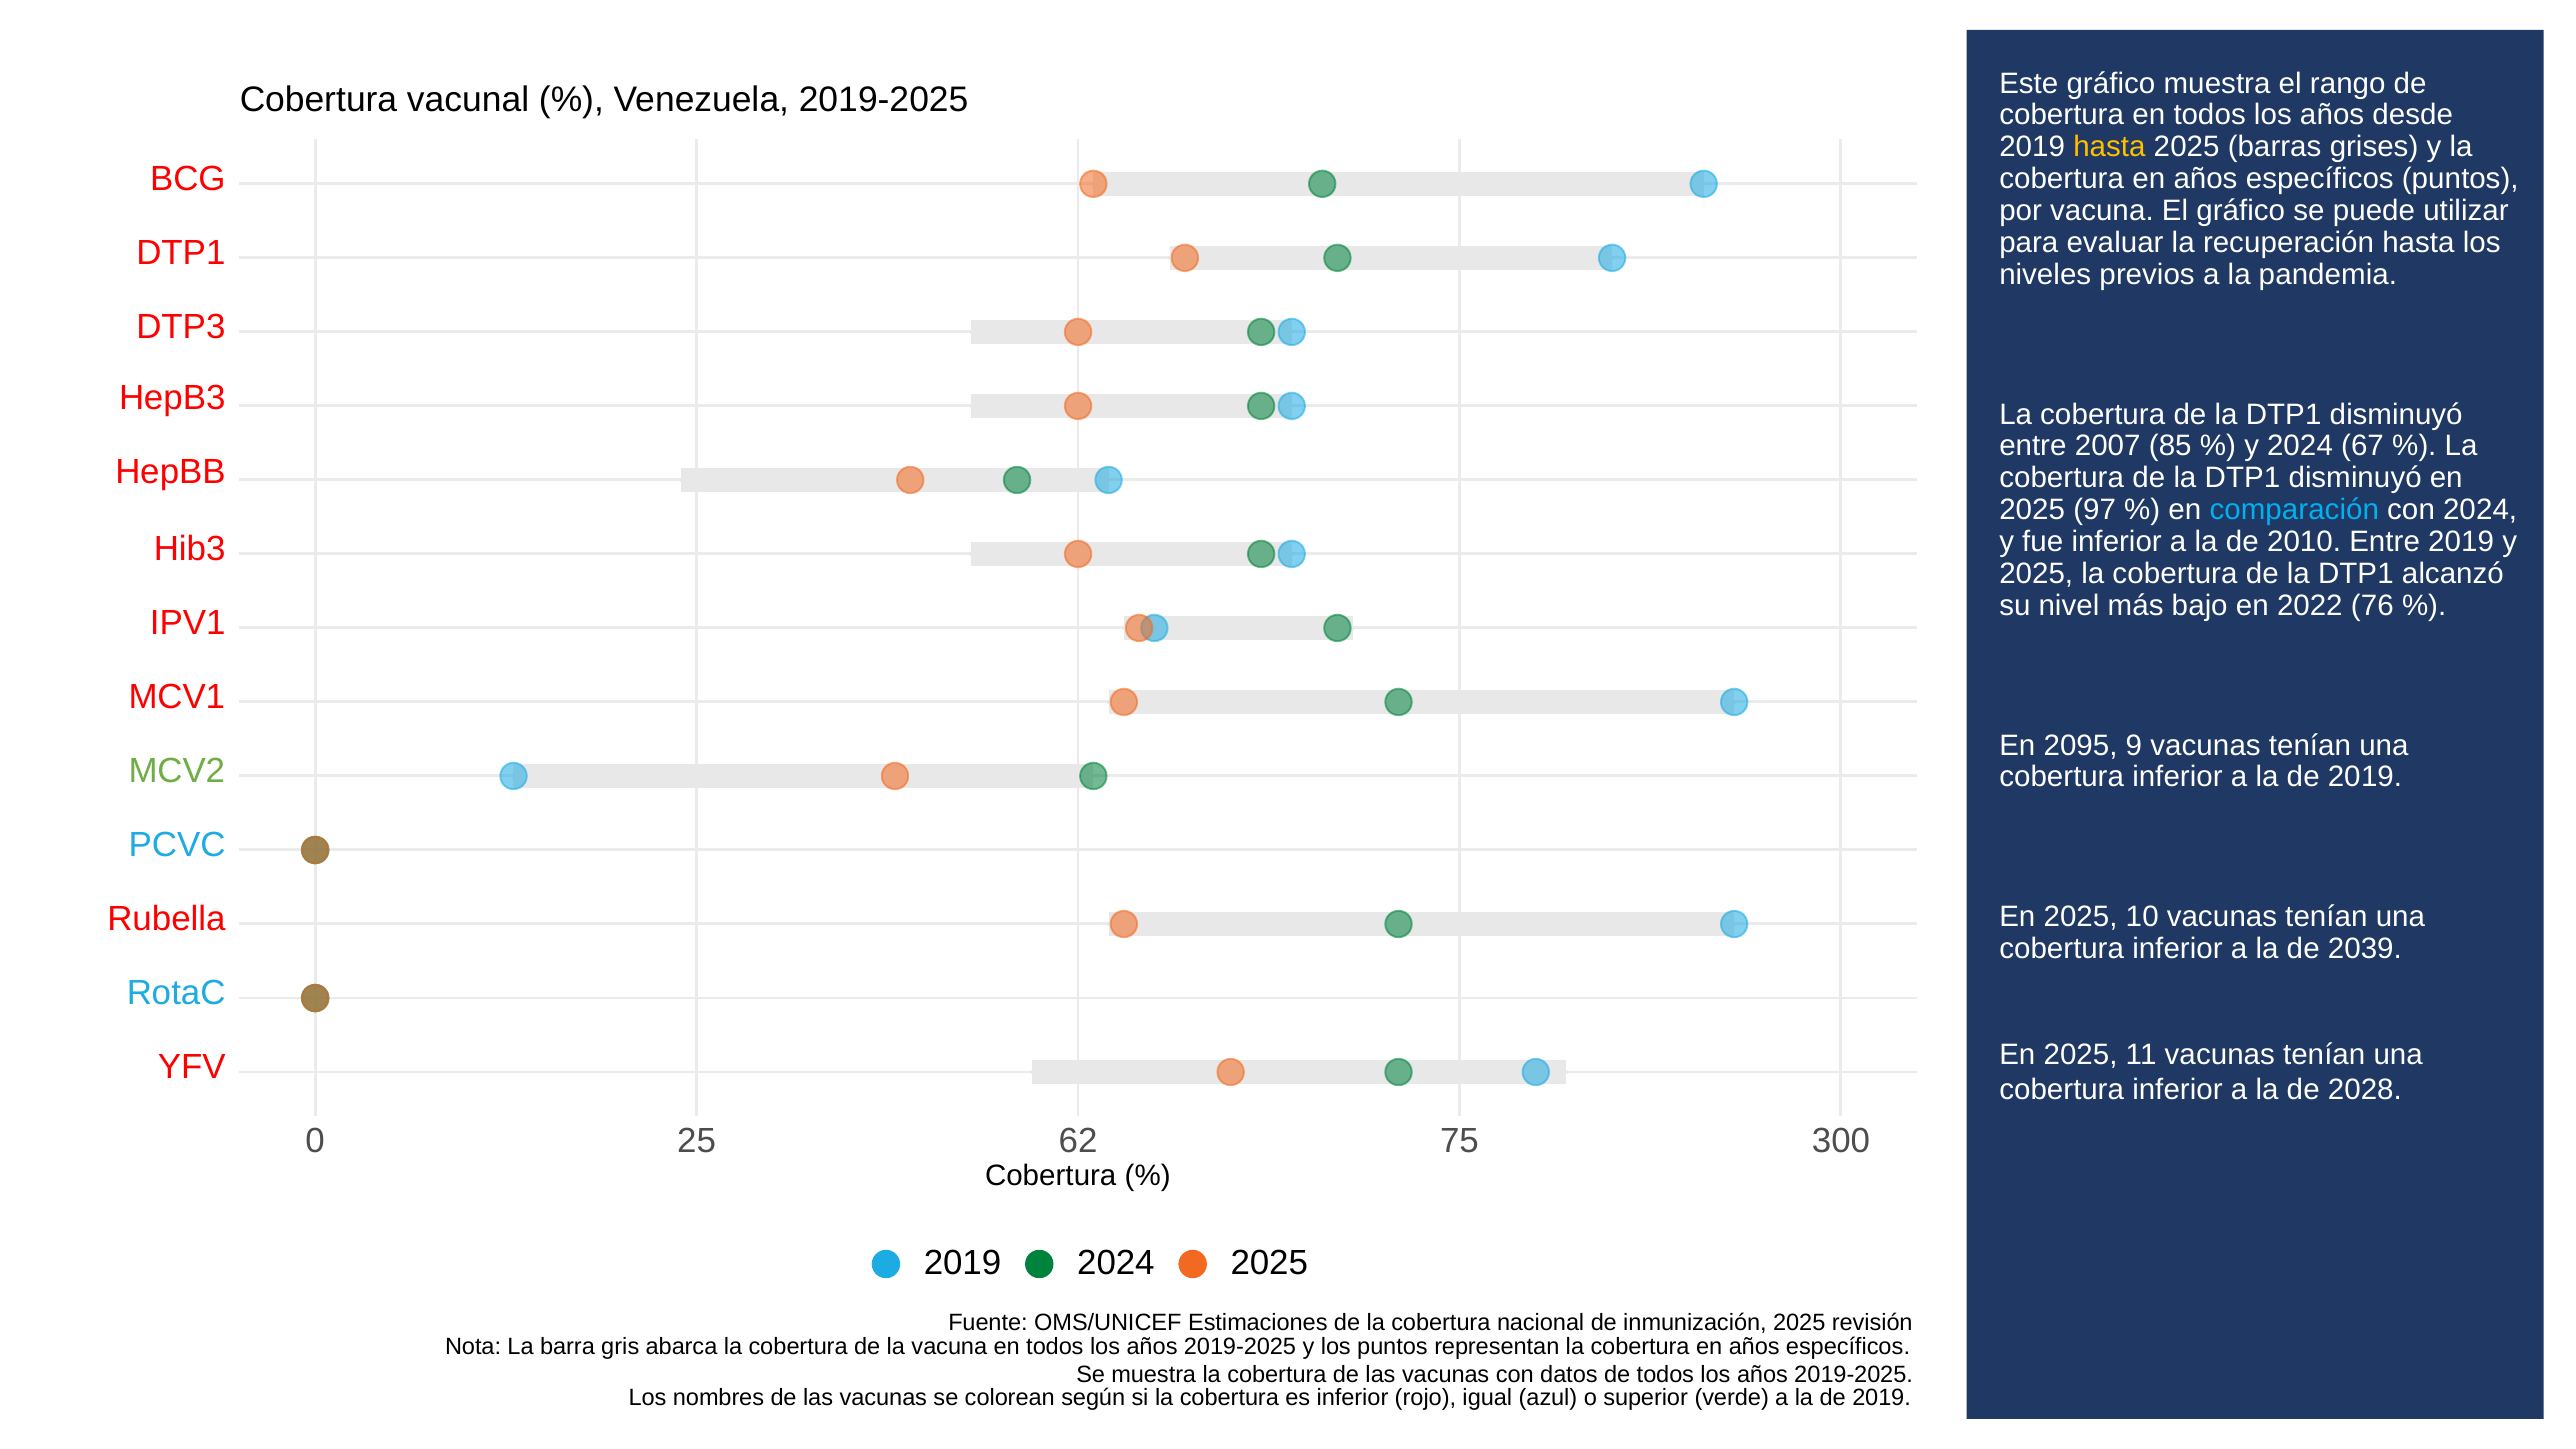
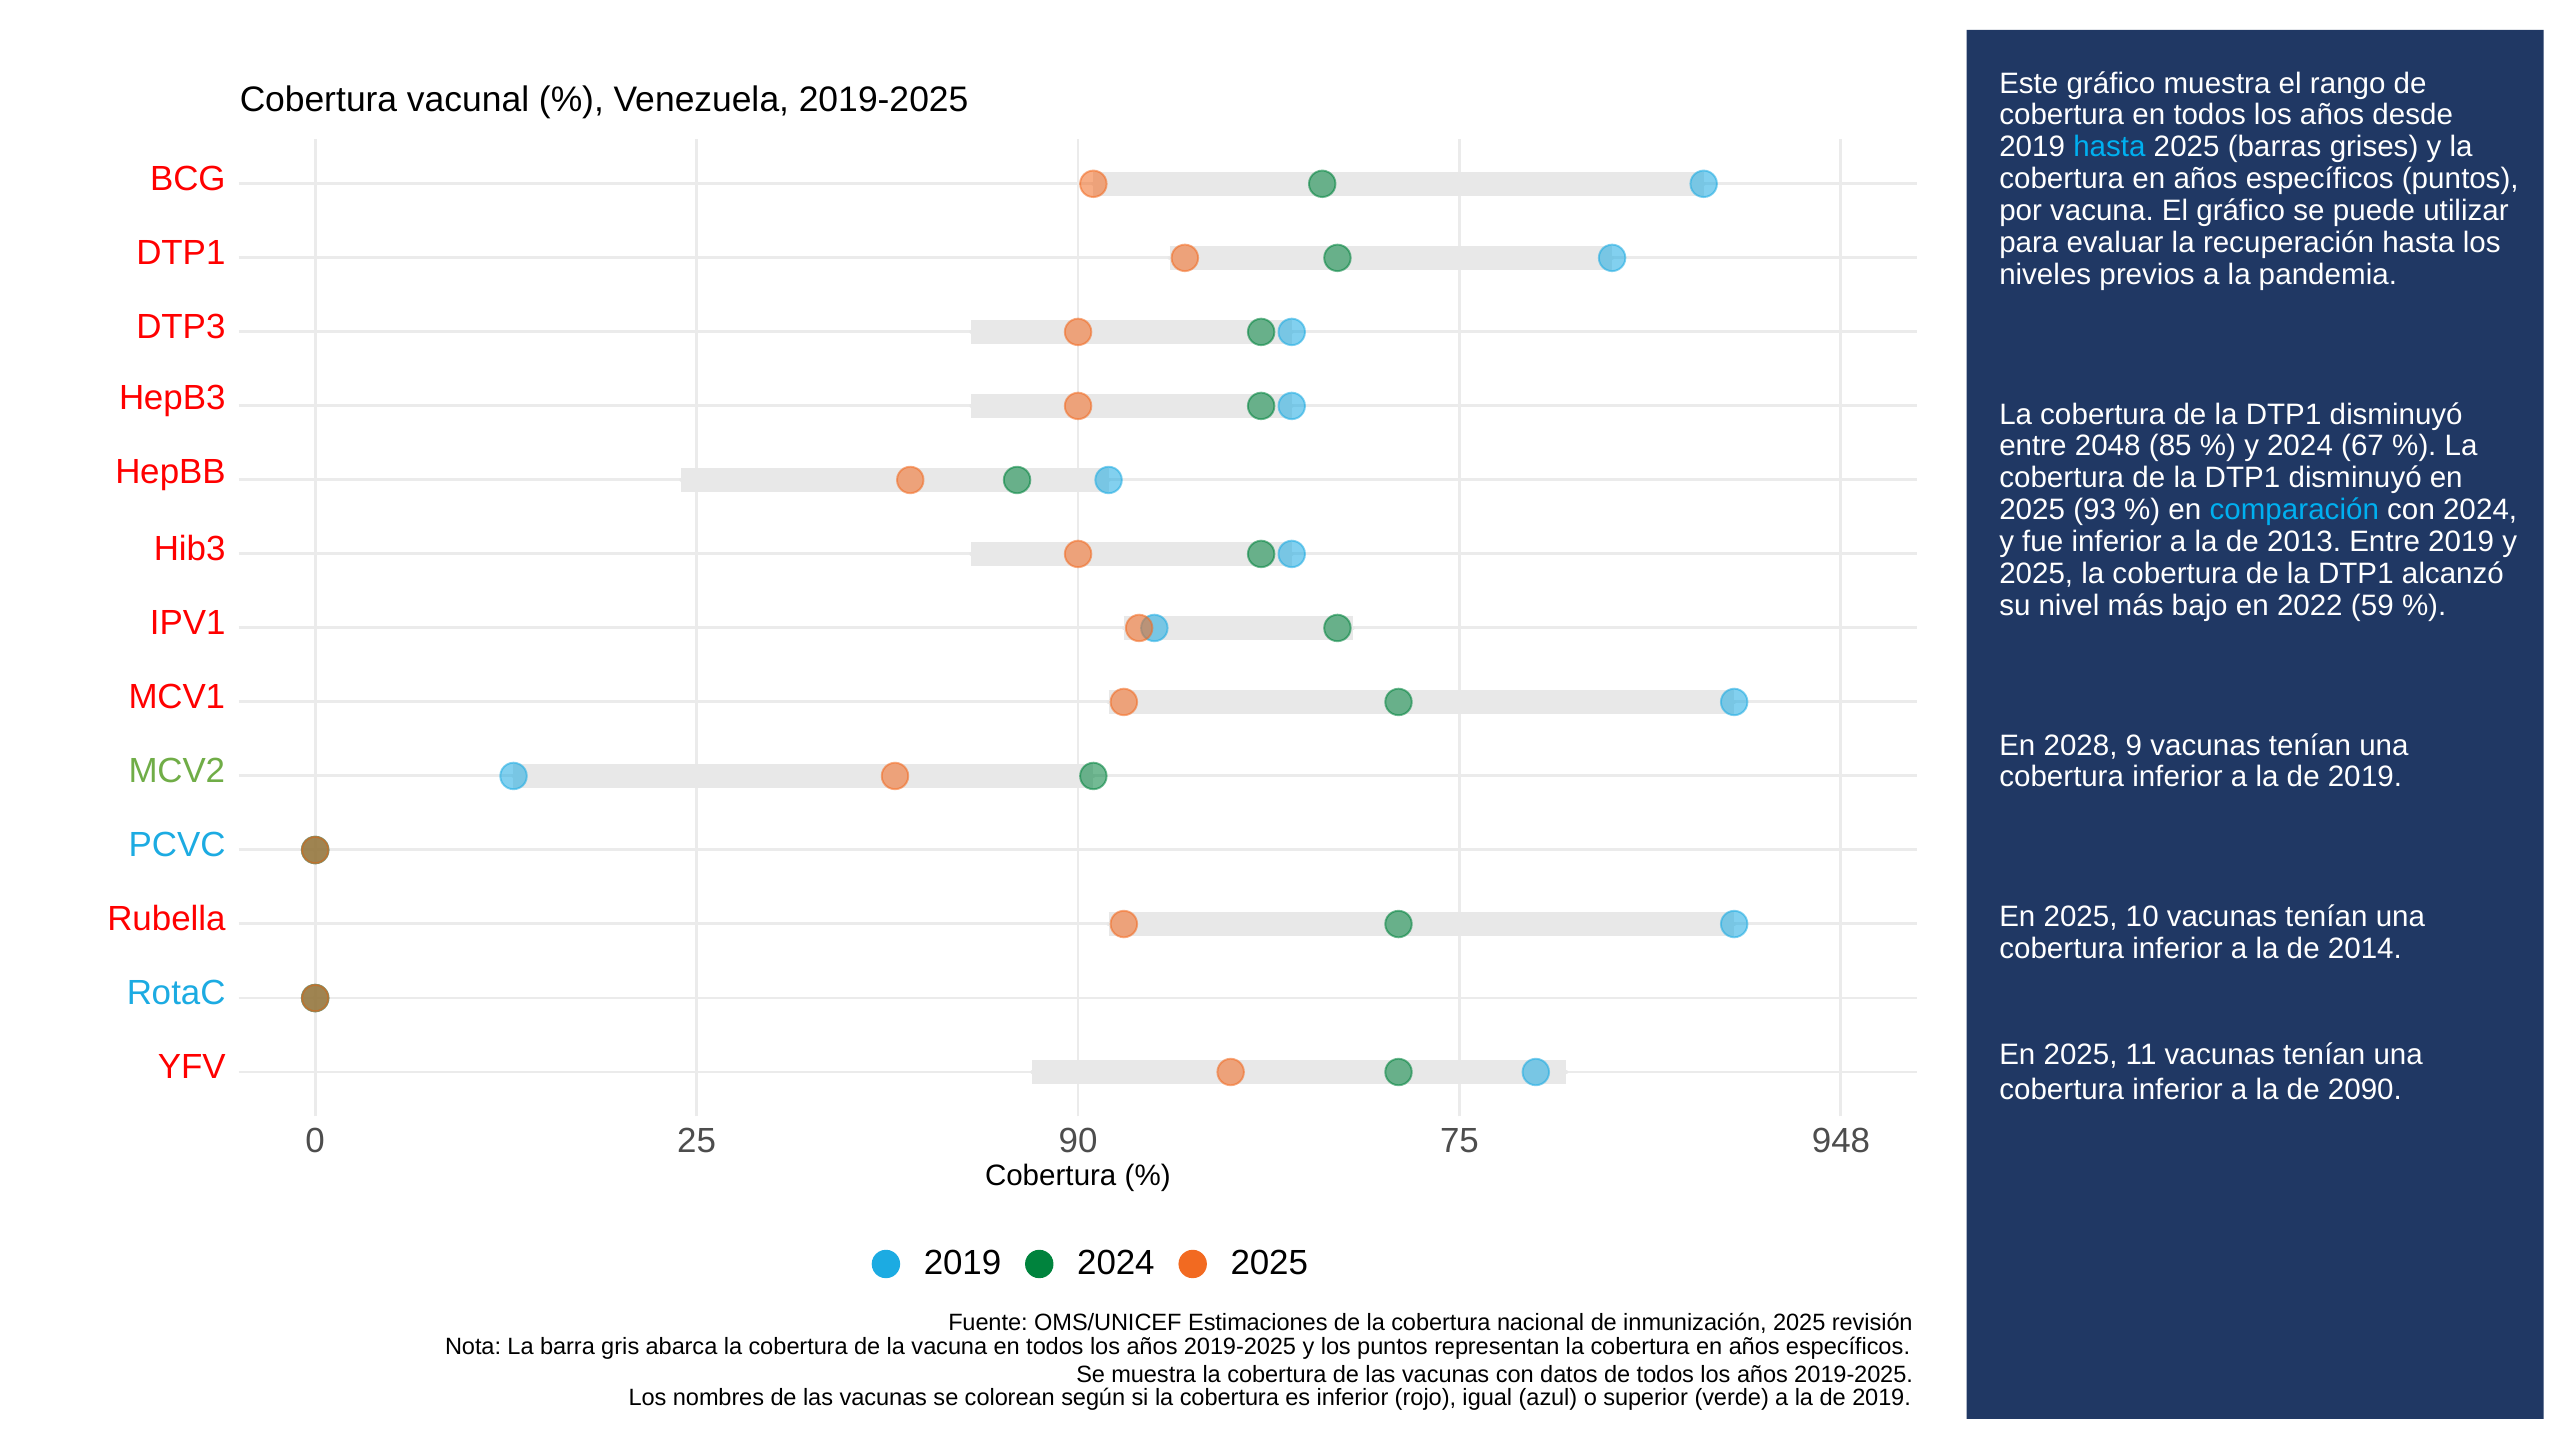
hasta at (2109, 147) colour: yellow -> light blue
2007: 2007 -> 2048
97: 97 -> 93
2010: 2010 -> 2013
76: 76 -> 59
2095: 2095 -> 2028
2039: 2039 -> 2014
2028: 2028 -> 2090
62: 62 -> 90
300: 300 -> 948
